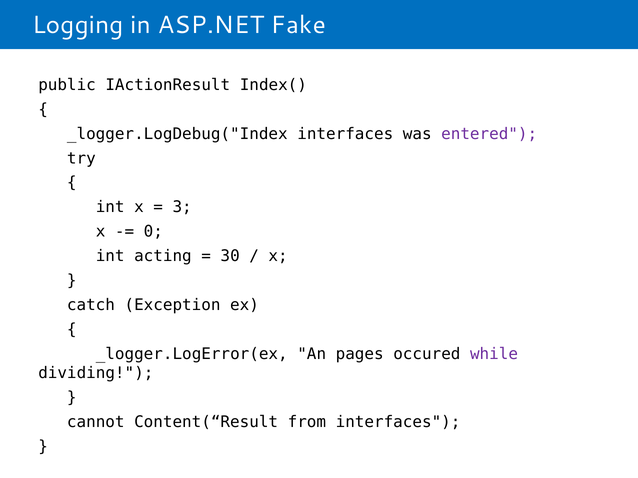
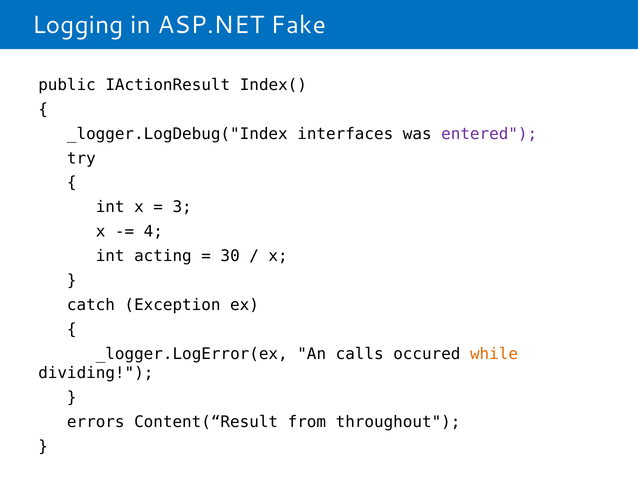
0: 0 -> 4
pages: pages -> calls
while colour: purple -> orange
cannot: cannot -> errors
from interfaces: interfaces -> throughout
